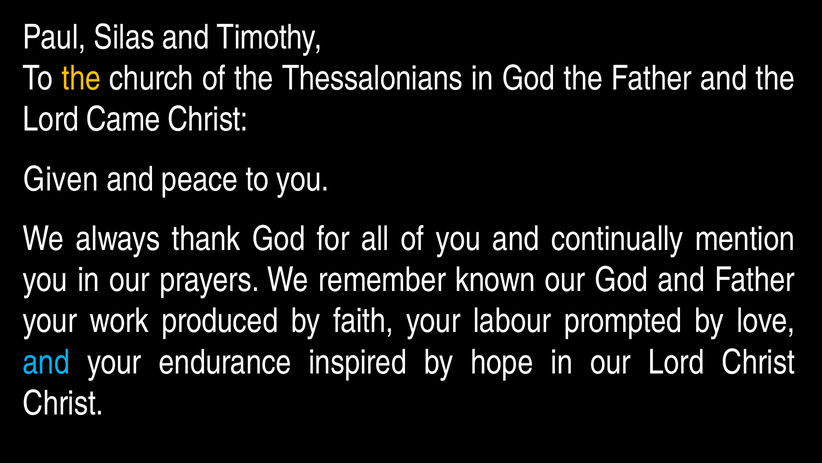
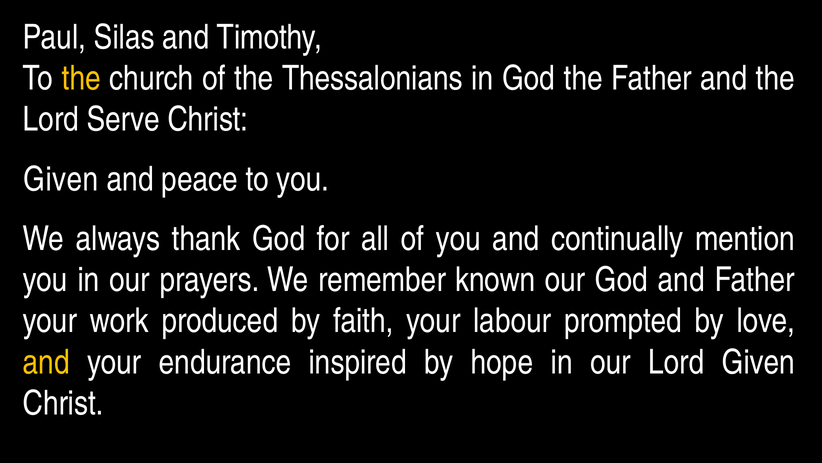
Came: Came -> Serve
and at (46, 362) colour: light blue -> yellow
Lord Christ: Christ -> Given
